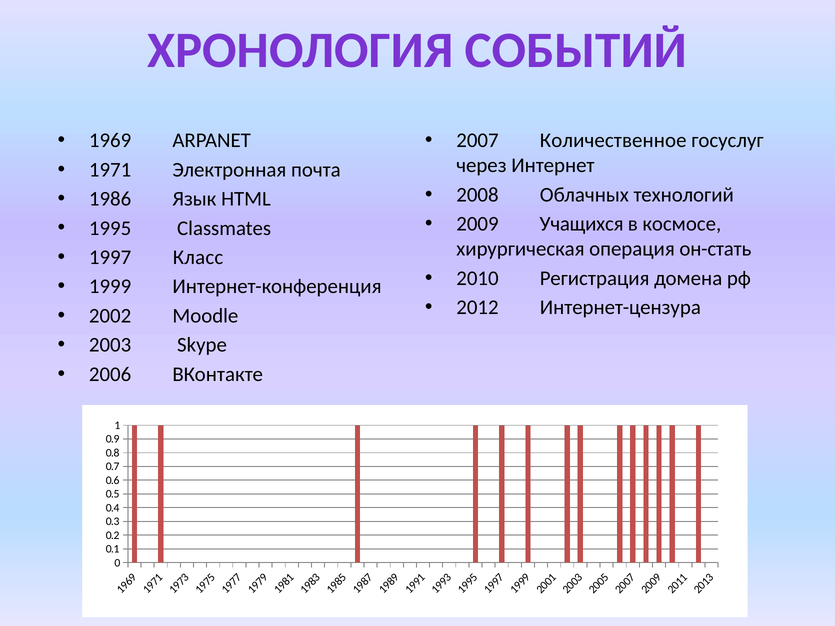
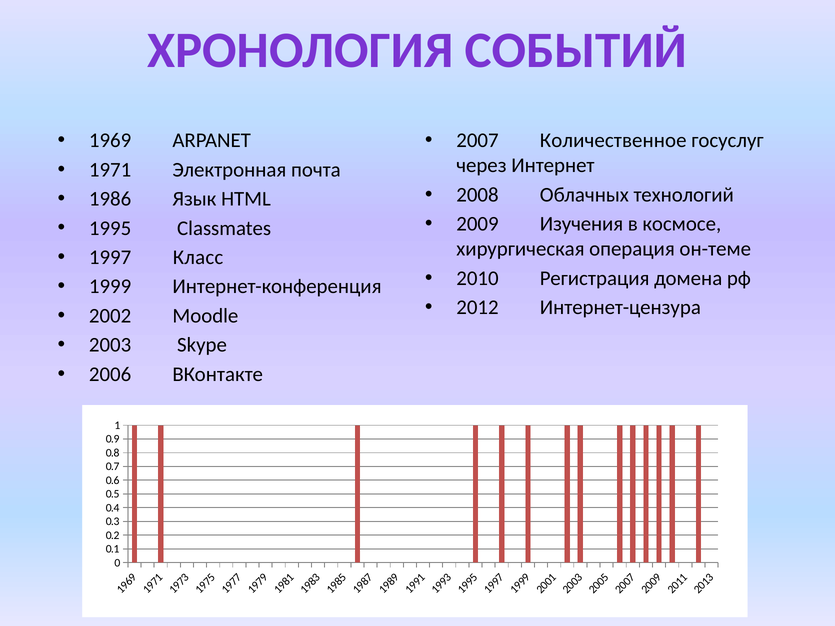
Учащихся: Учащихся -> Изучения
он-стать: он-стать -> он-теме
